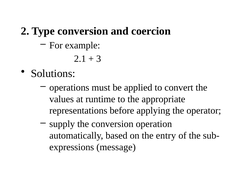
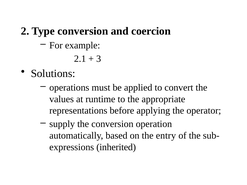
message: message -> inherited
